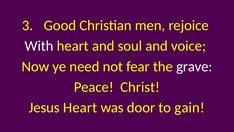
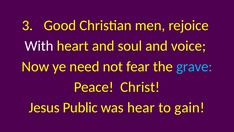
grave colour: white -> light blue
Jesus Heart: Heart -> Public
door: door -> hear
